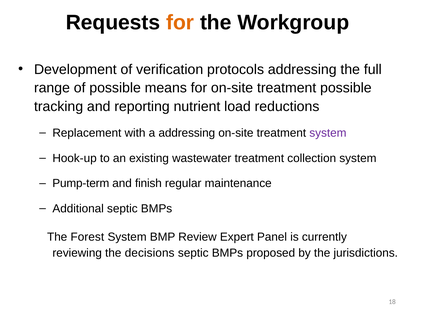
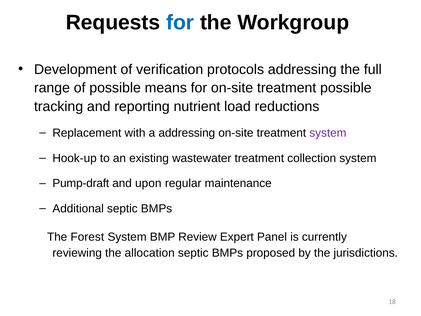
for at (180, 23) colour: orange -> blue
Pump-term: Pump-term -> Pump-draft
finish: finish -> upon
decisions: decisions -> allocation
